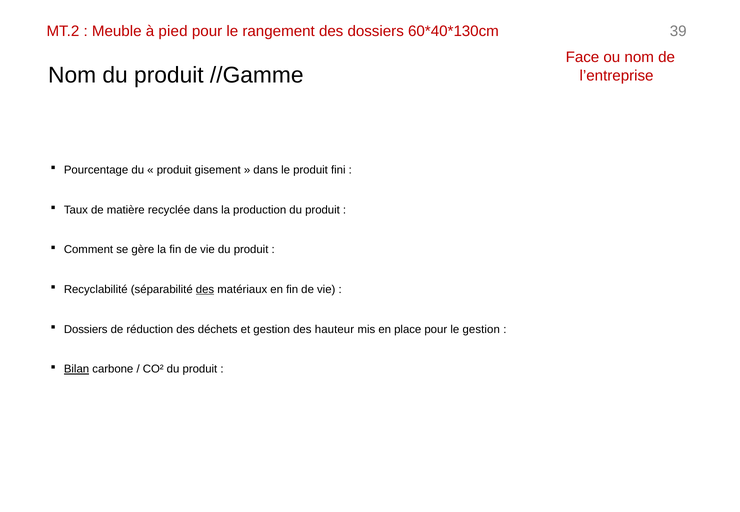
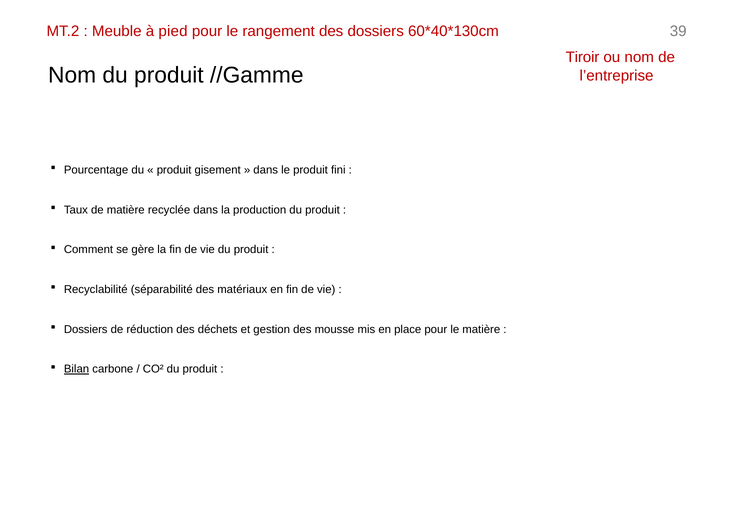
Face: Face -> Tiroir
des at (205, 290) underline: present -> none
hauteur: hauteur -> mousse
le gestion: gestion -> matière
